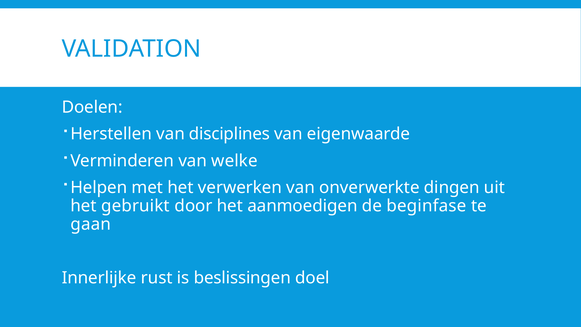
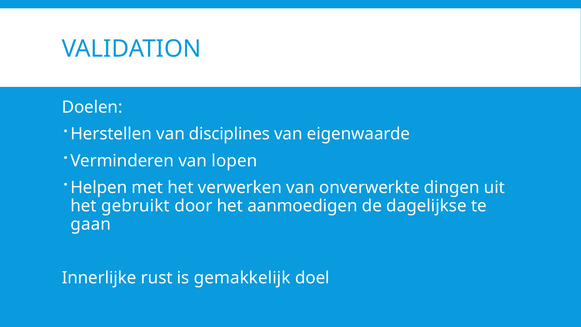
welke: welke -> lopen
beginfase: beginfase -> dagelijkse
beslissingen: beslissingen -> gemakkelijk
